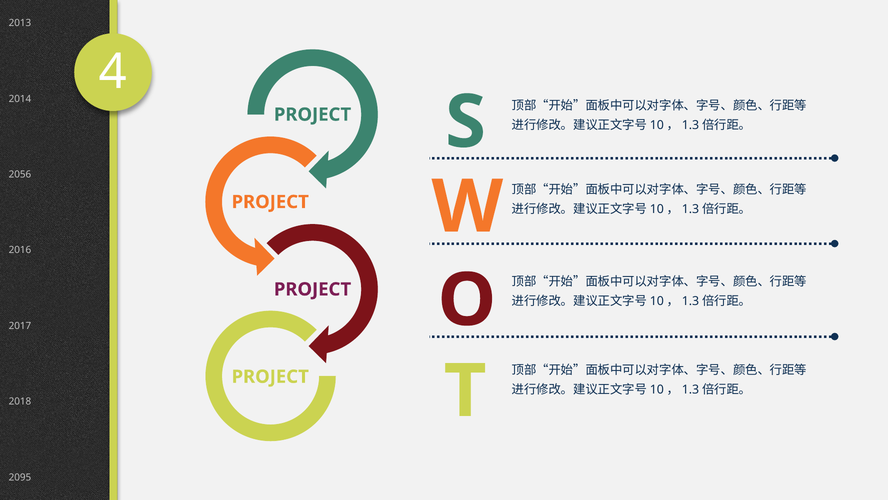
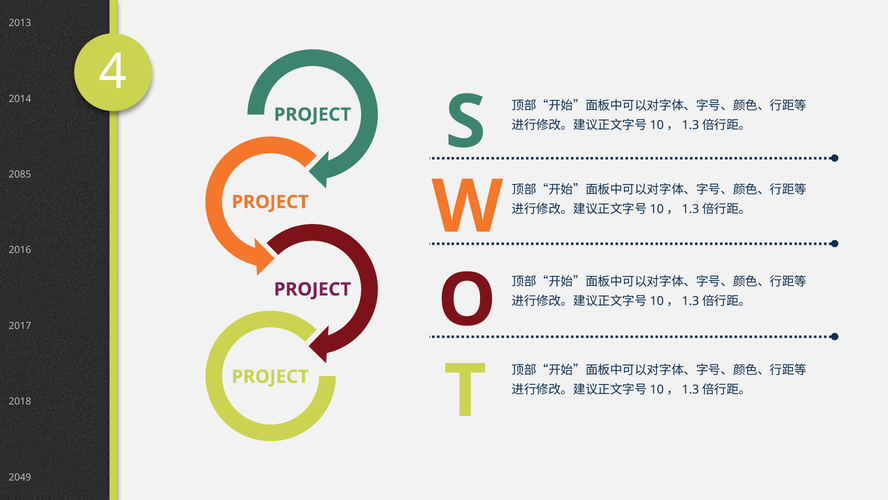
2056: 2056 -> 2085
2095: 2095 -> 2049
